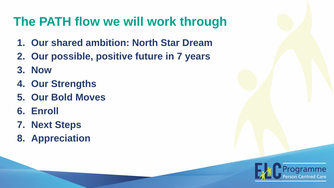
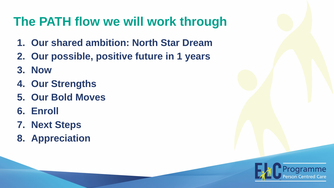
in 7: 7 -> 1
